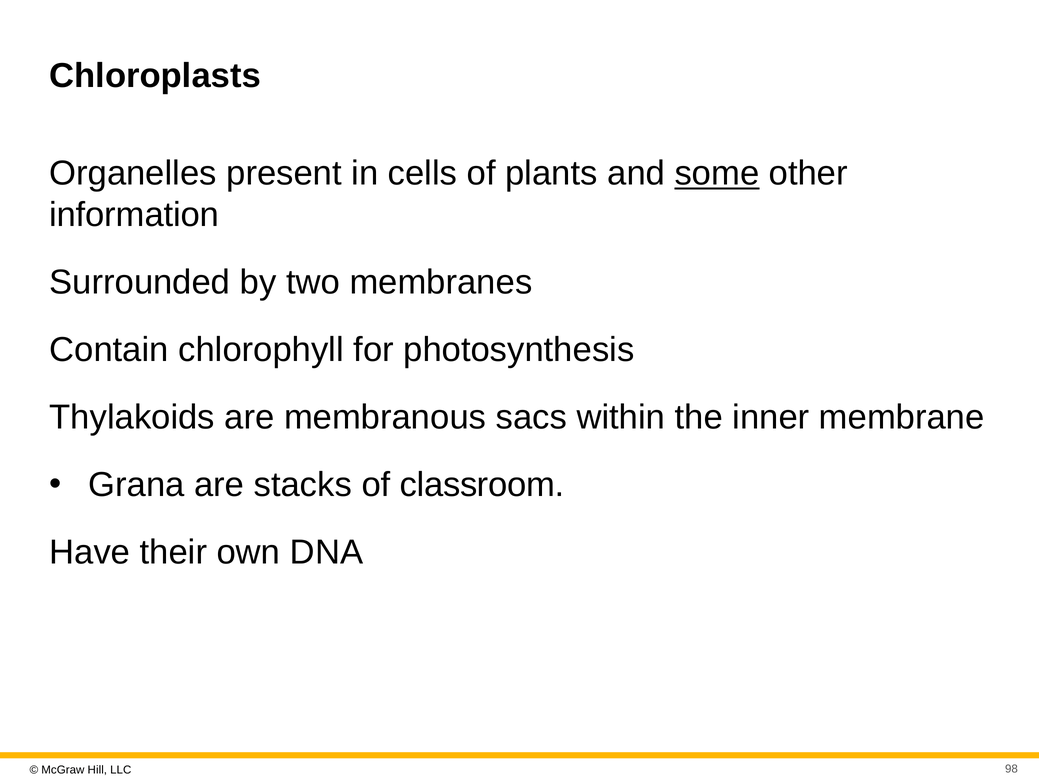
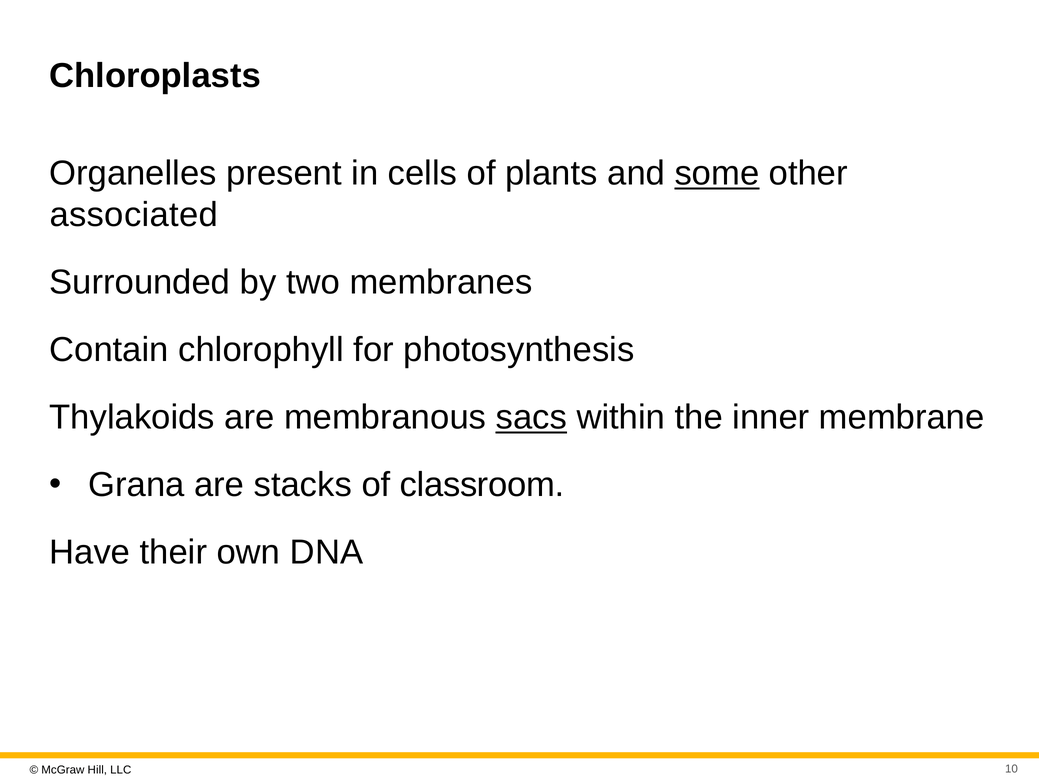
information: information -> associated
sacs underline: none -> present
98: 98 -> 10
